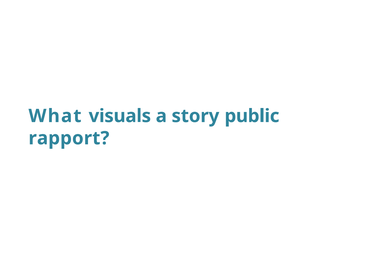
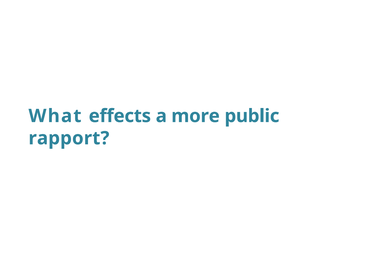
visuals: visuals -> effects
story: story -> more
